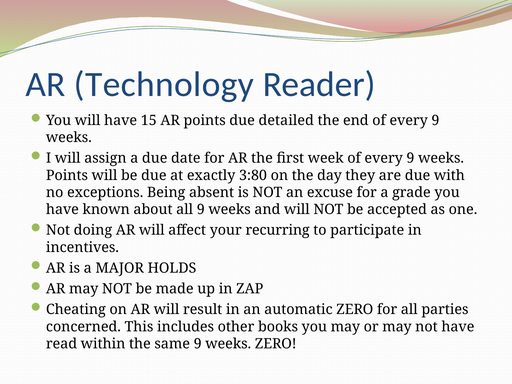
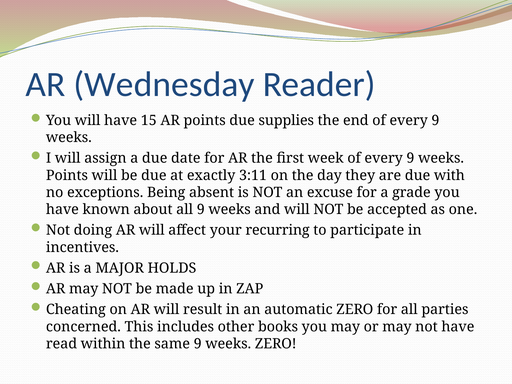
Technology: Technology -> Wednesday
detailed: detailed -> supplies
3:80: 3:80 -> 3:11
